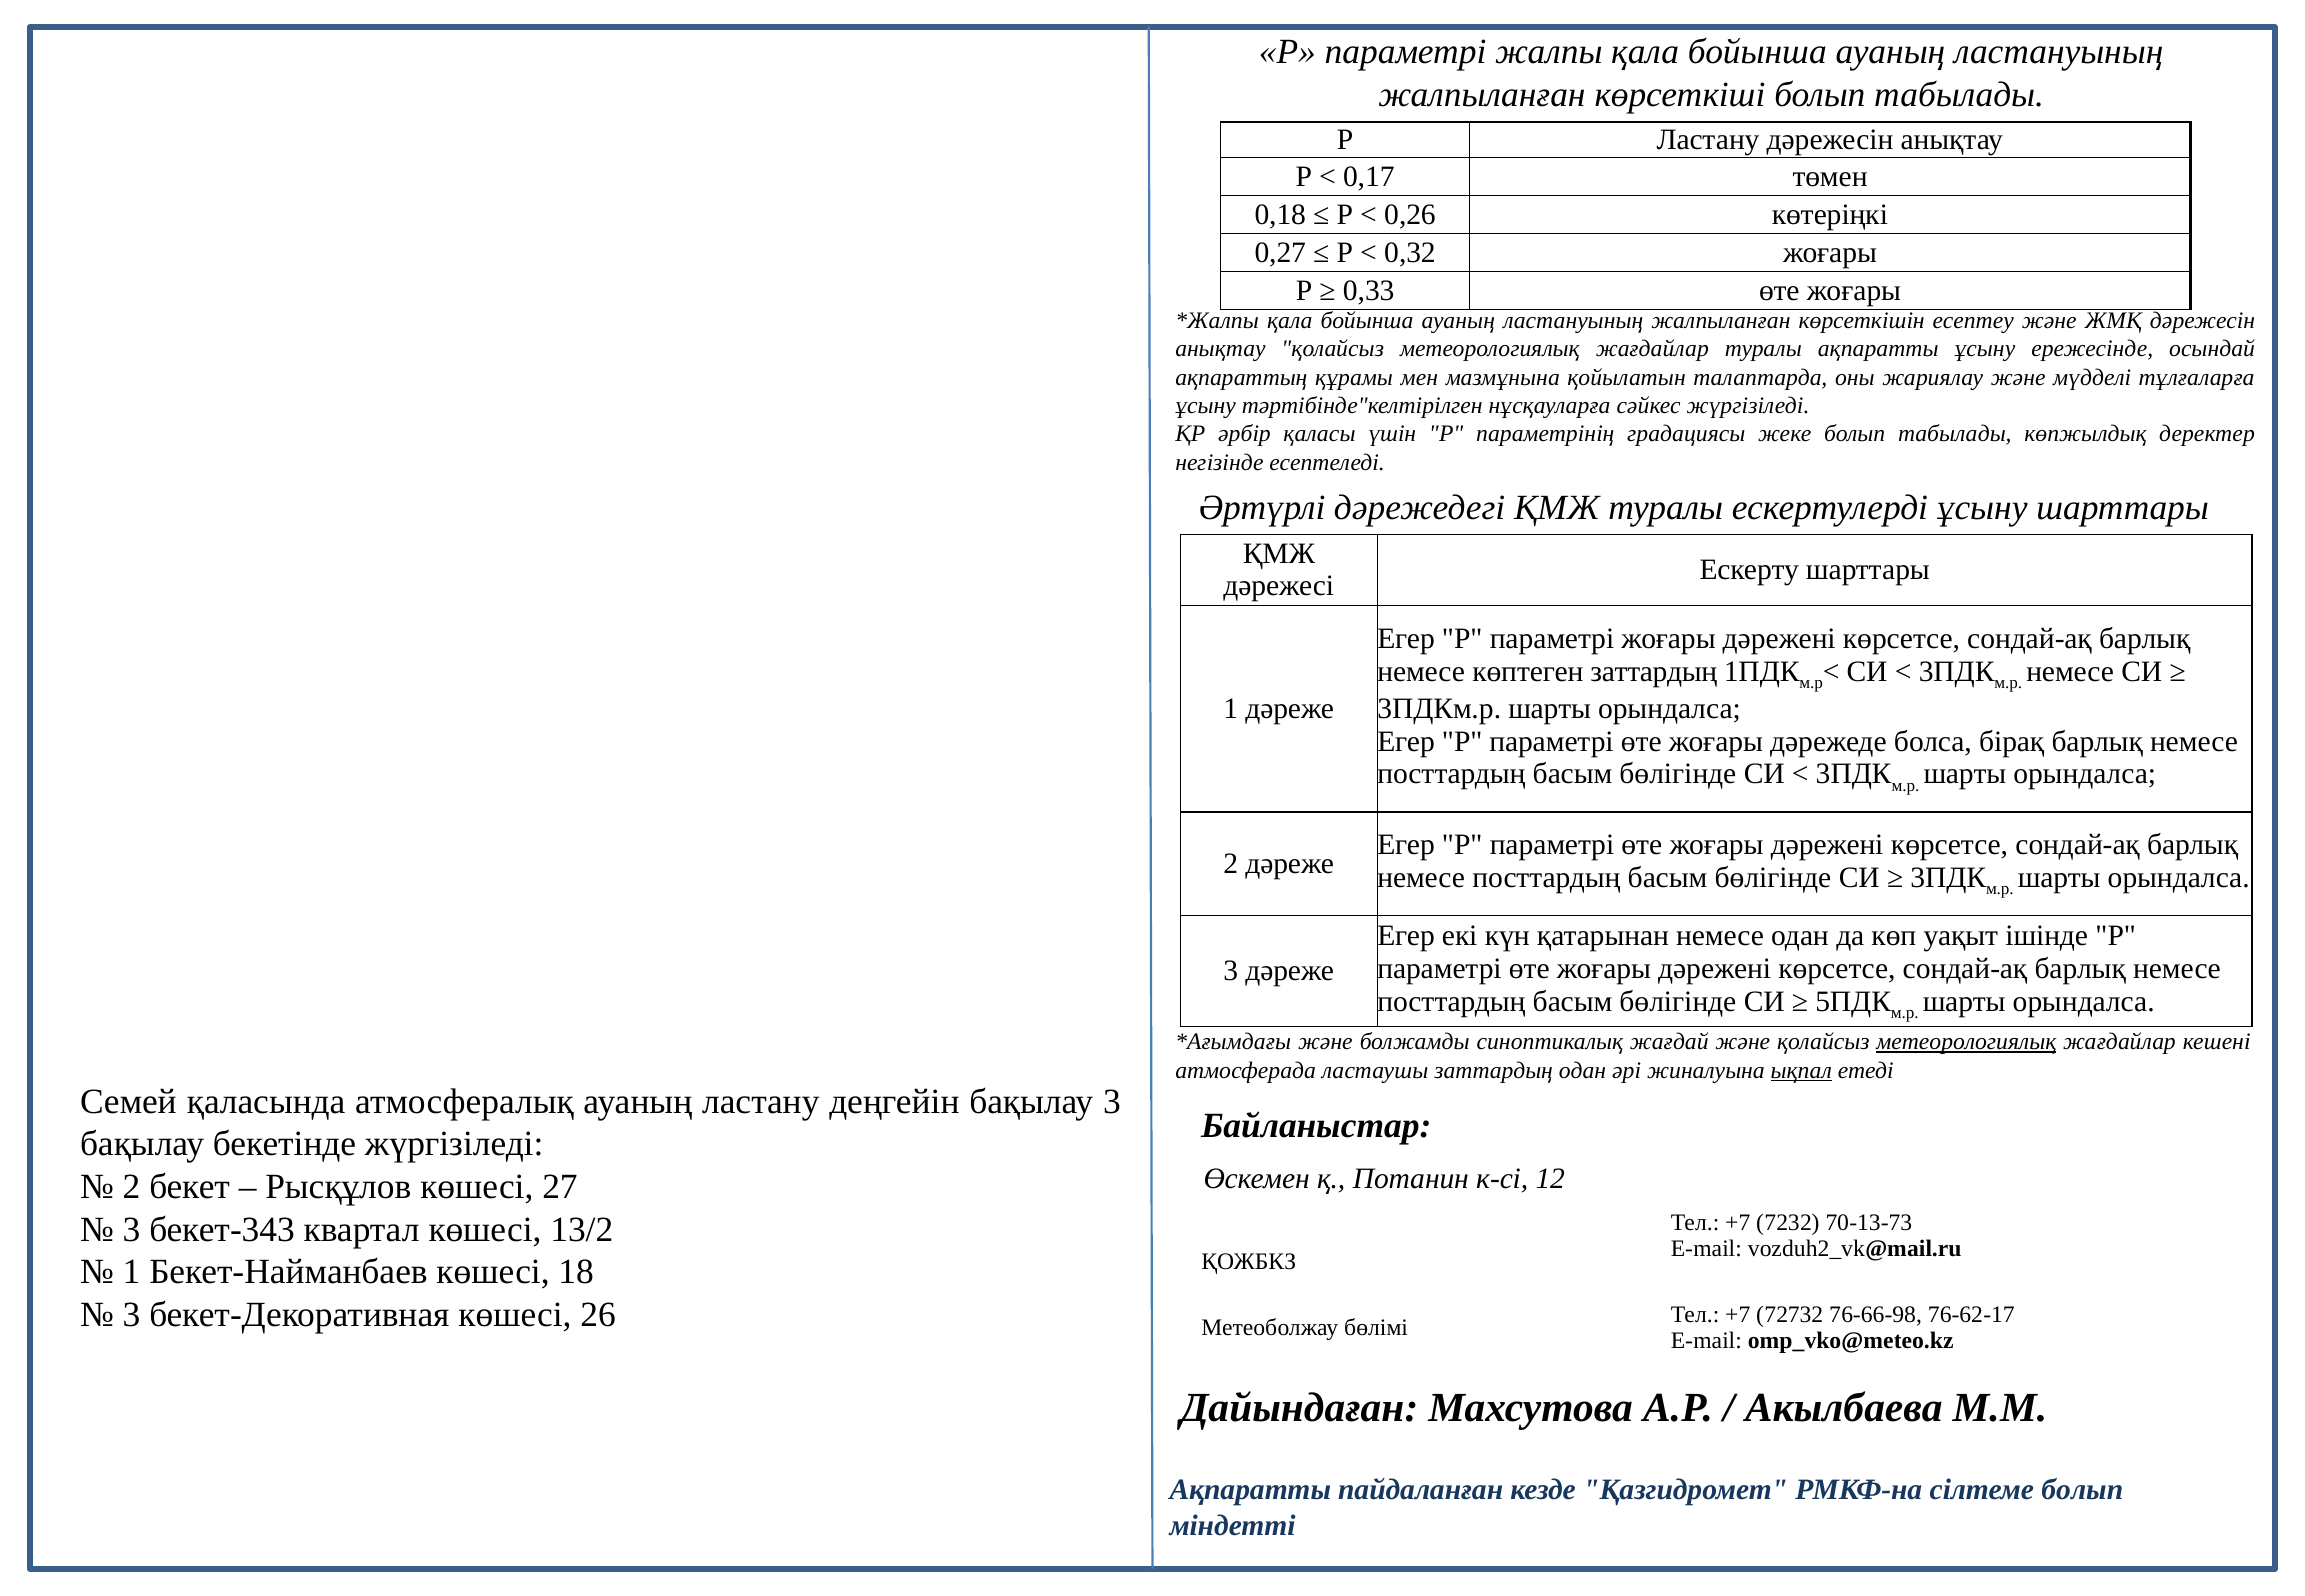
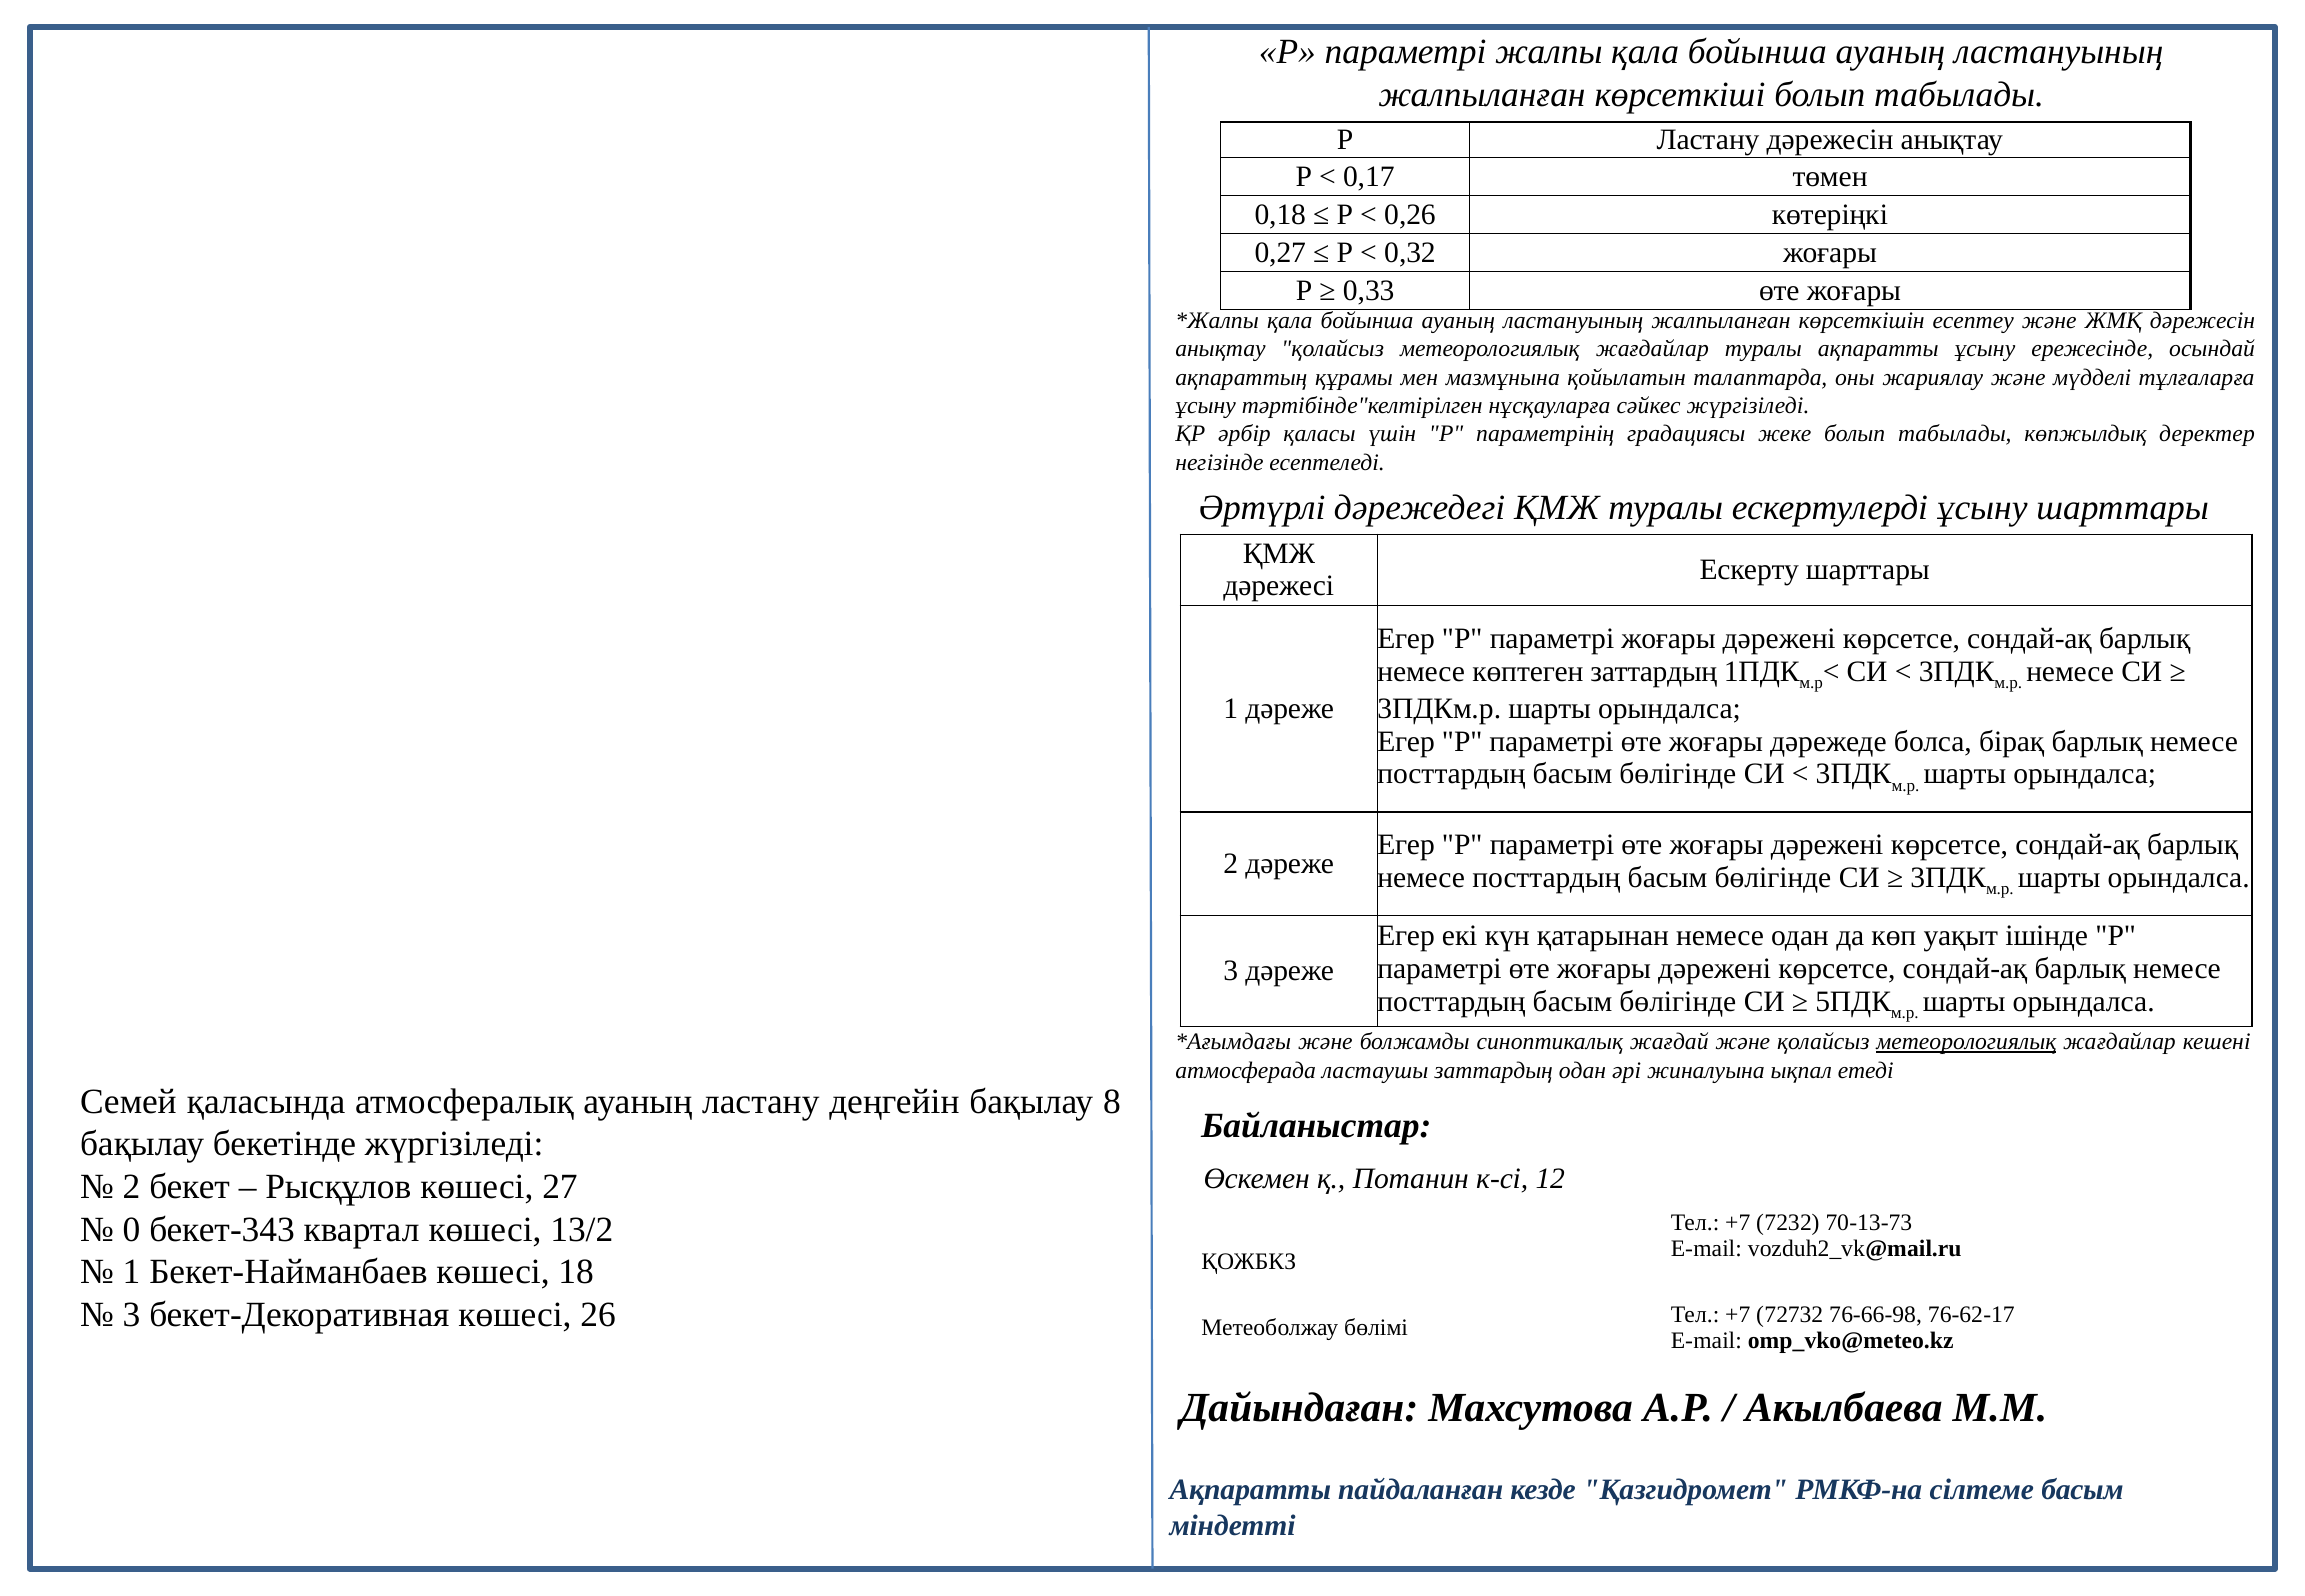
ықпал underline: present -> none
бақылау 3: 3 -> 8
3 at (132, 1229): 3 -> 0
сілтеме болып: болып -> басым
